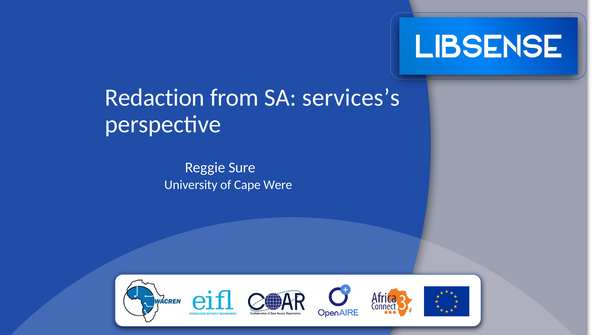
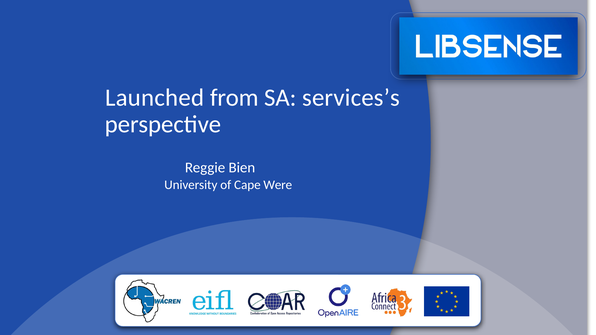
Redaction: Redaction -> Launched
Sure: Sure -> Bien
